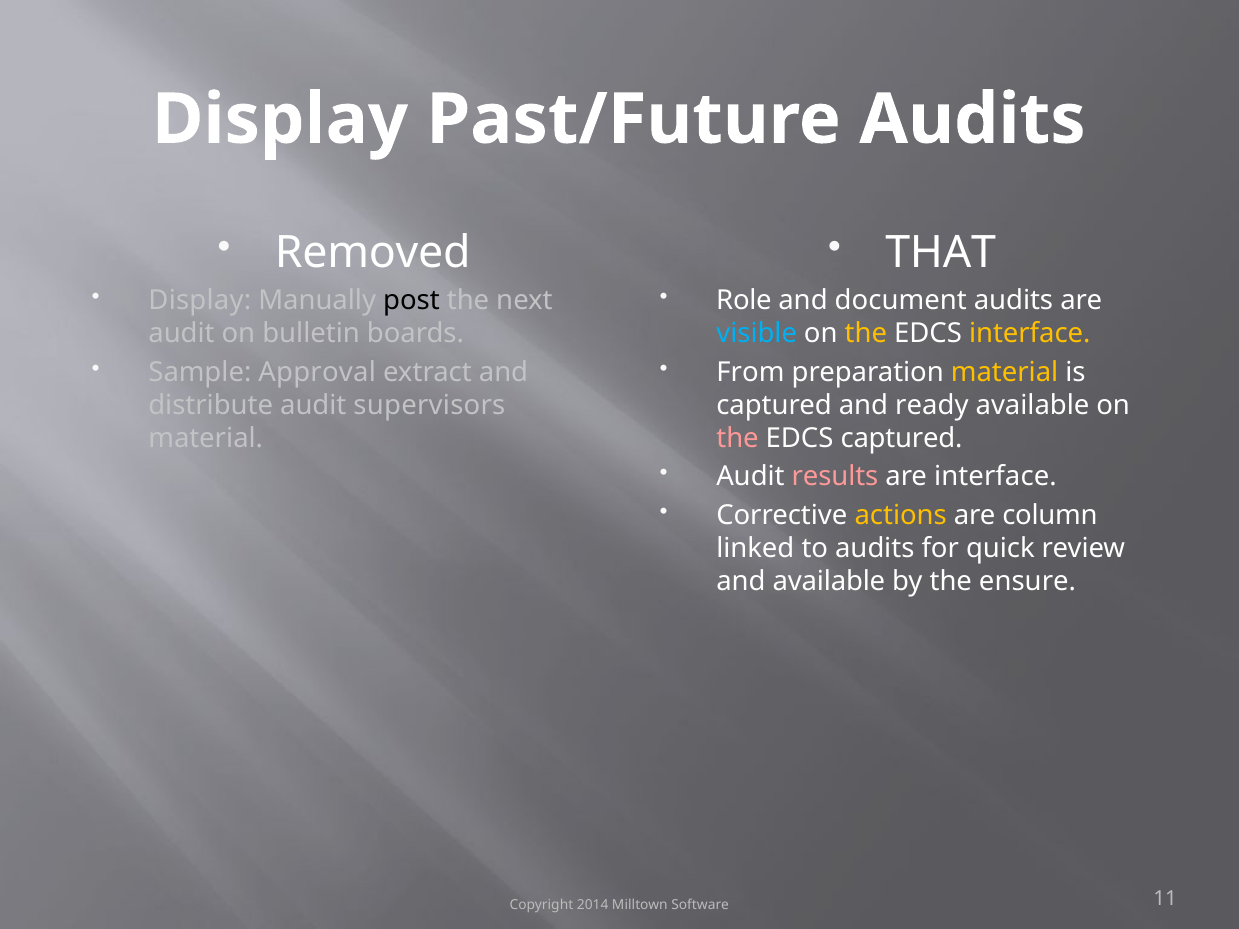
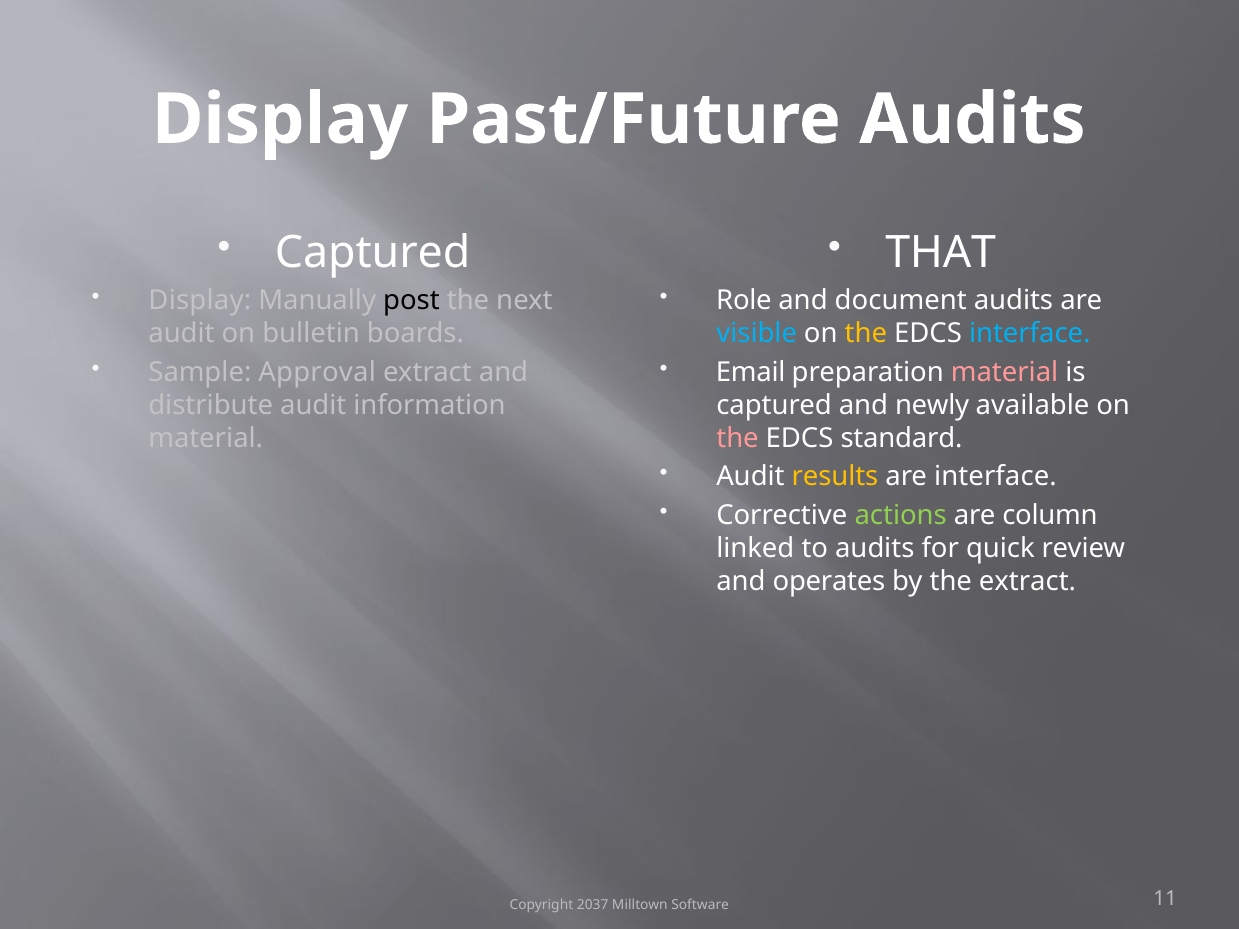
Removed at (373, 253): Removed -> Captured
interface at (1030, 334) colour: yellow -> light blue
From: From -> Email
material at (1005, 372) colour: yellow -> pink
supervisors: supervisors -> information
ready: ready -> newly
EDCS captured: captured -> standard
results colour: pink -> yellow
actions colour: yellow -> light green
and available: available -> operates
the ensure: ensure -> extract
2014: 2014 -> 2037
